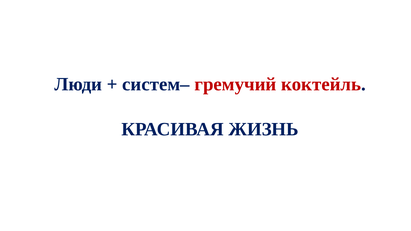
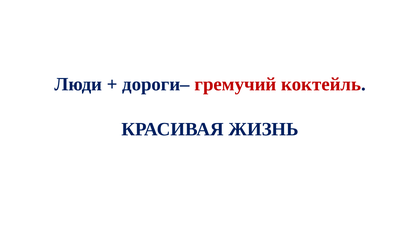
систем–: систем– -> дороги–
